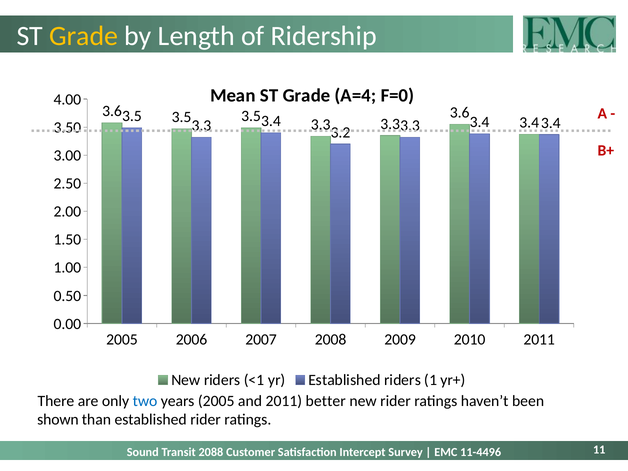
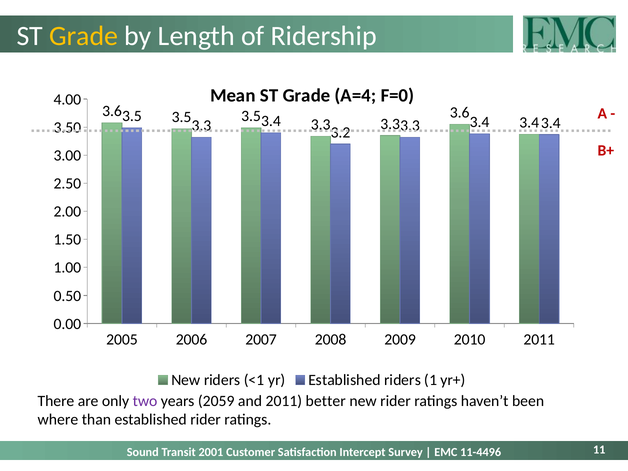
two colour: blue -> purple
years 2005: 2005 -> 2059
shown: shown -> where
2088: 2088 -> 2001
